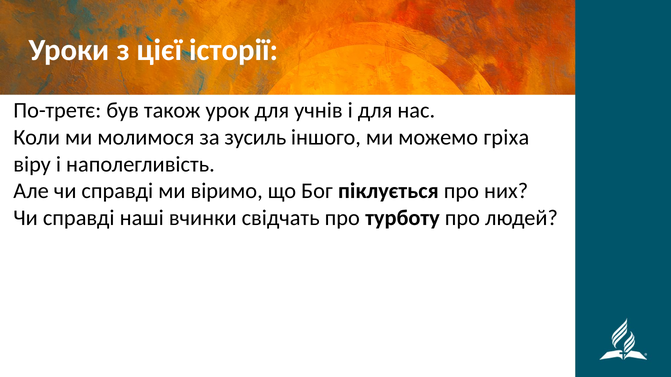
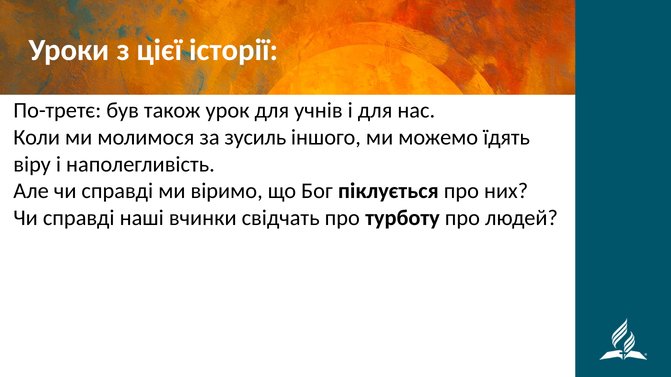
гріха: гріха -> їдять
